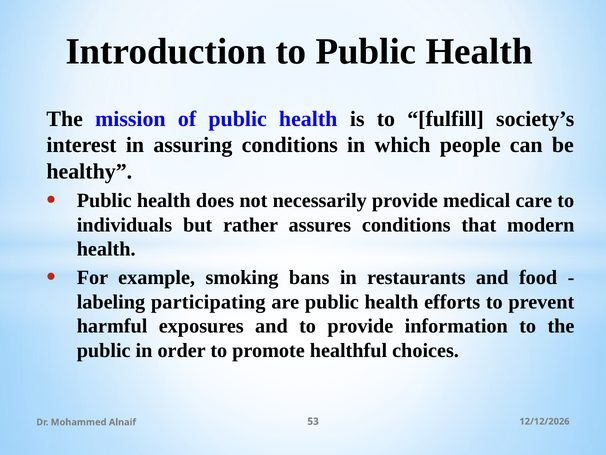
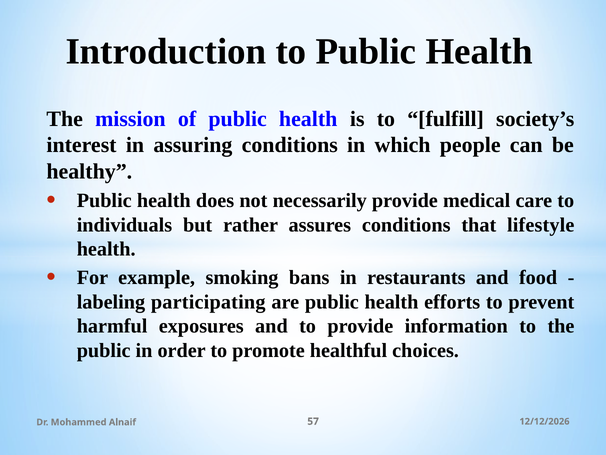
modern: modern -> lifestyle
53: 53 -> 57
